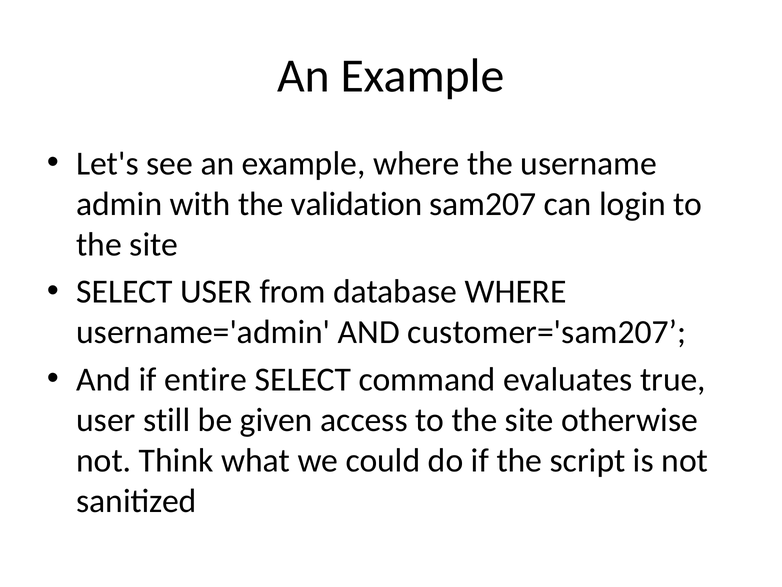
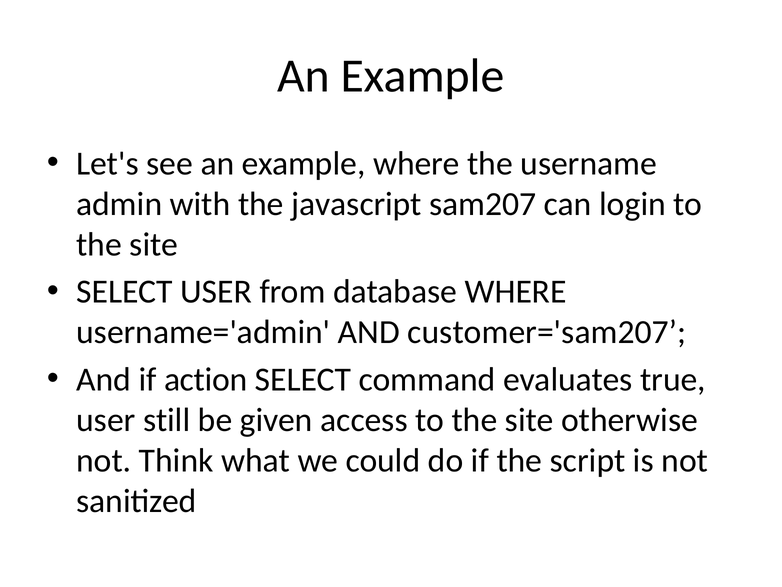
validation: validation -> javascript
entire: entire -> action
